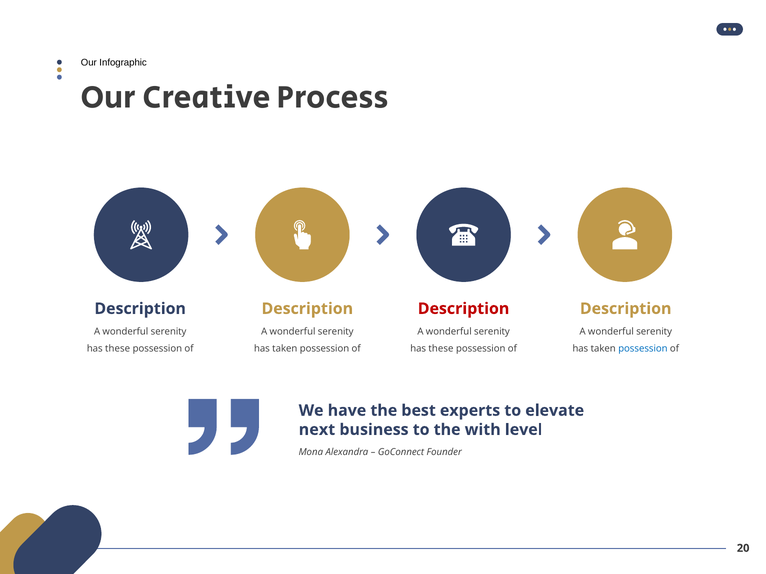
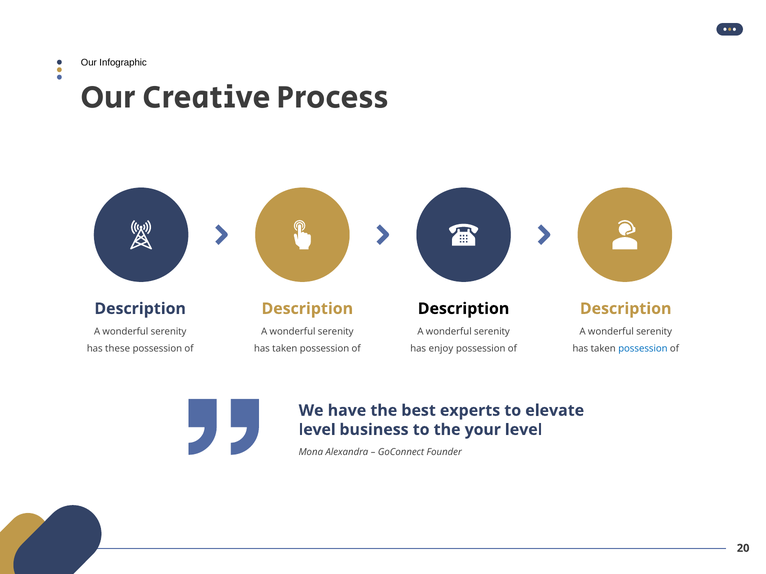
Description at (464, 309) colour: red -> black
these at (441, 349): these -> enjoy
next at (317, 430): next -> level
with: with -> your
